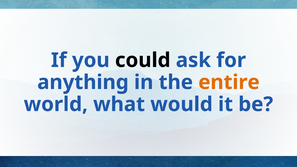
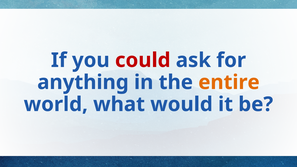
could colour: black -> red
